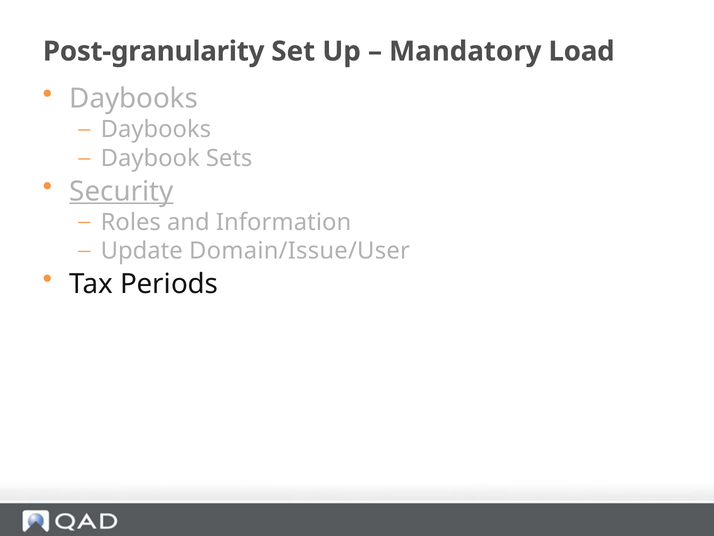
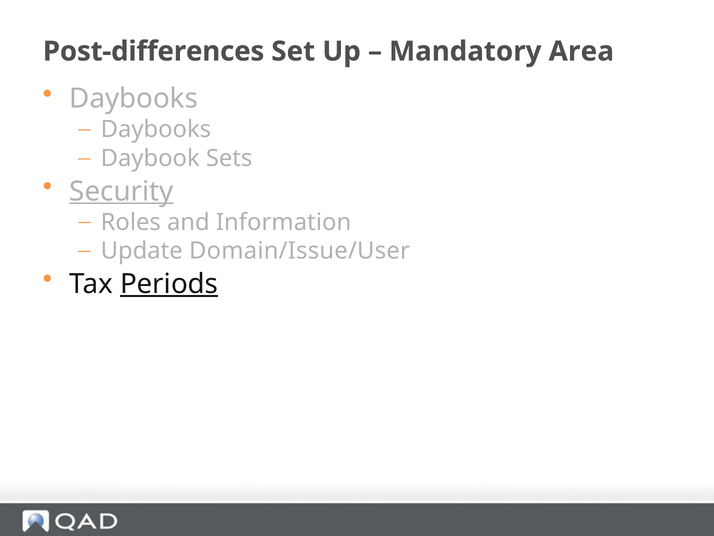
Post-granularity: Post-granularity -> Post-differences
Load: Load -> Area
Periods underline: none -> present
